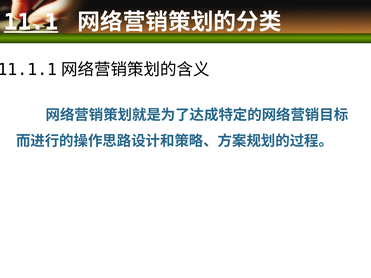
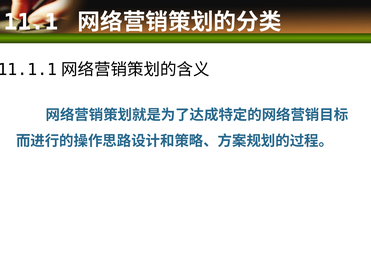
11.1 underline: present -> none
